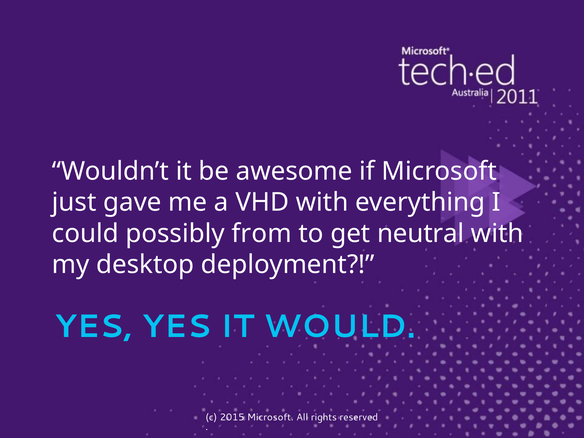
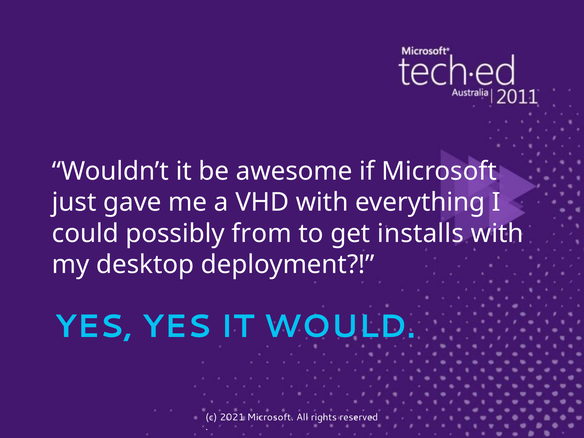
neutral: neutral -> installs
2015: 2015 -> 2021
